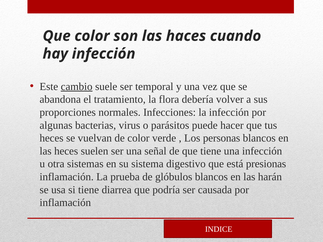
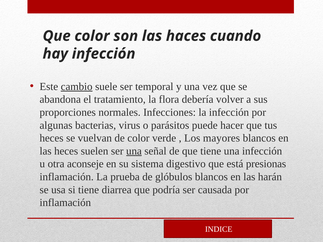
personas: personas -> mayores
una at (134, 151) underline: none -> present
sistemas: sistemas -> aconseje
